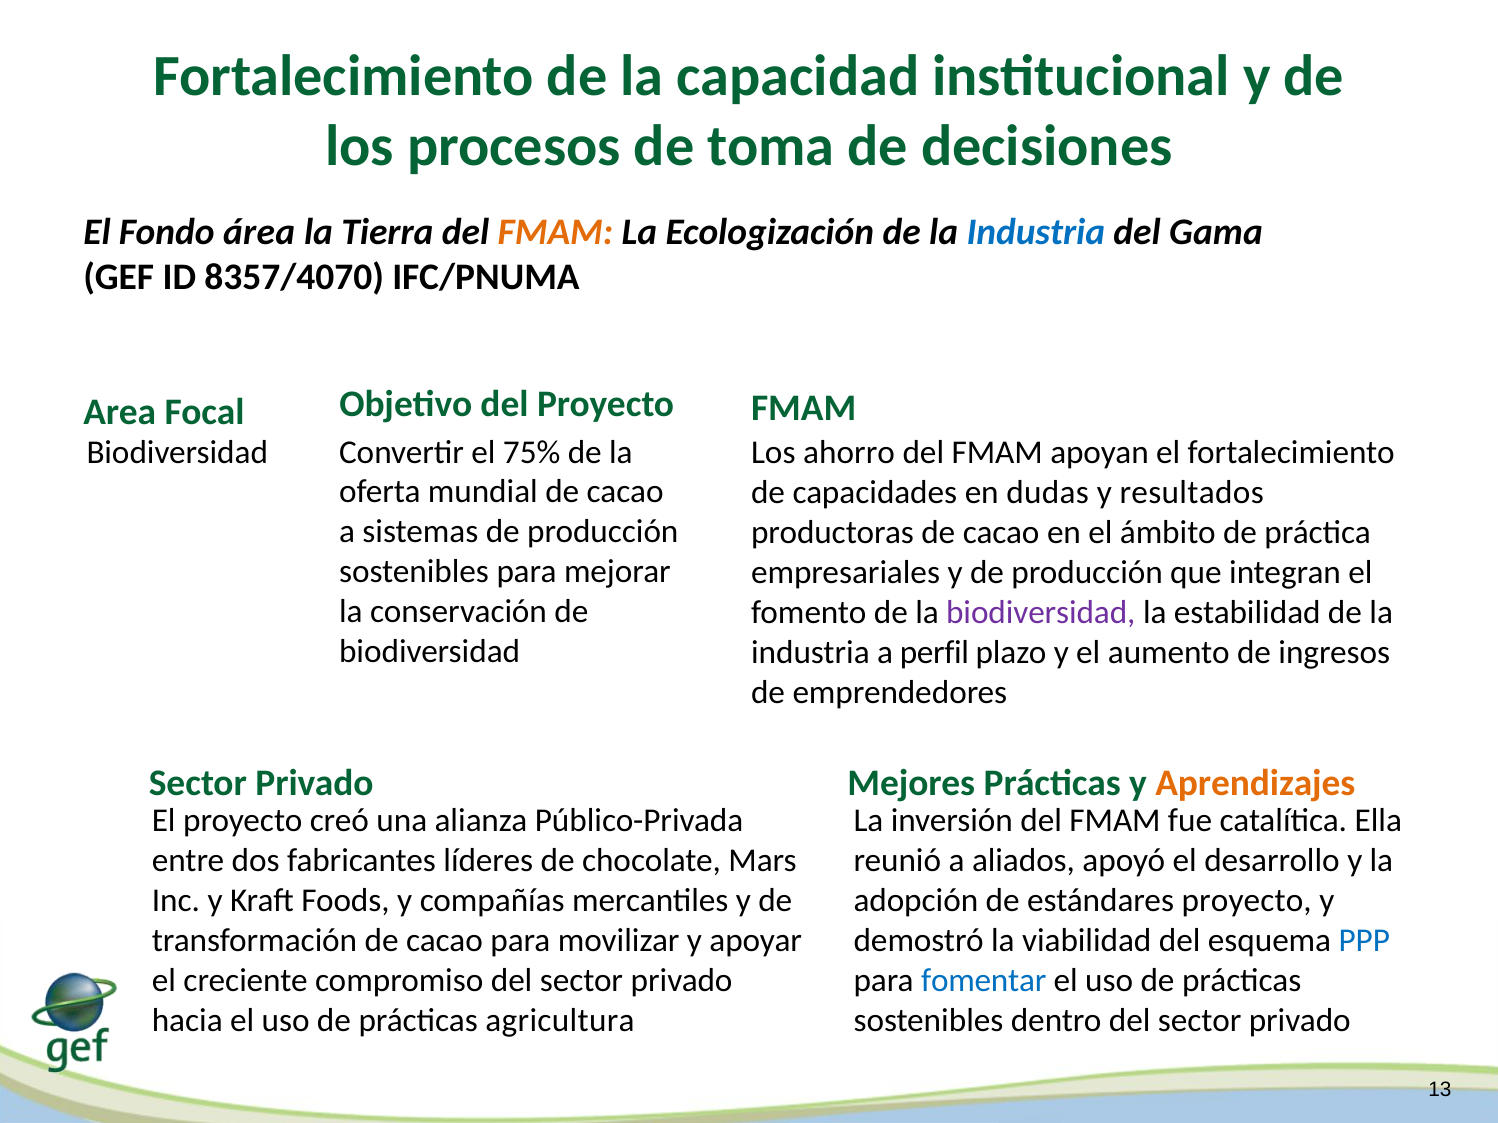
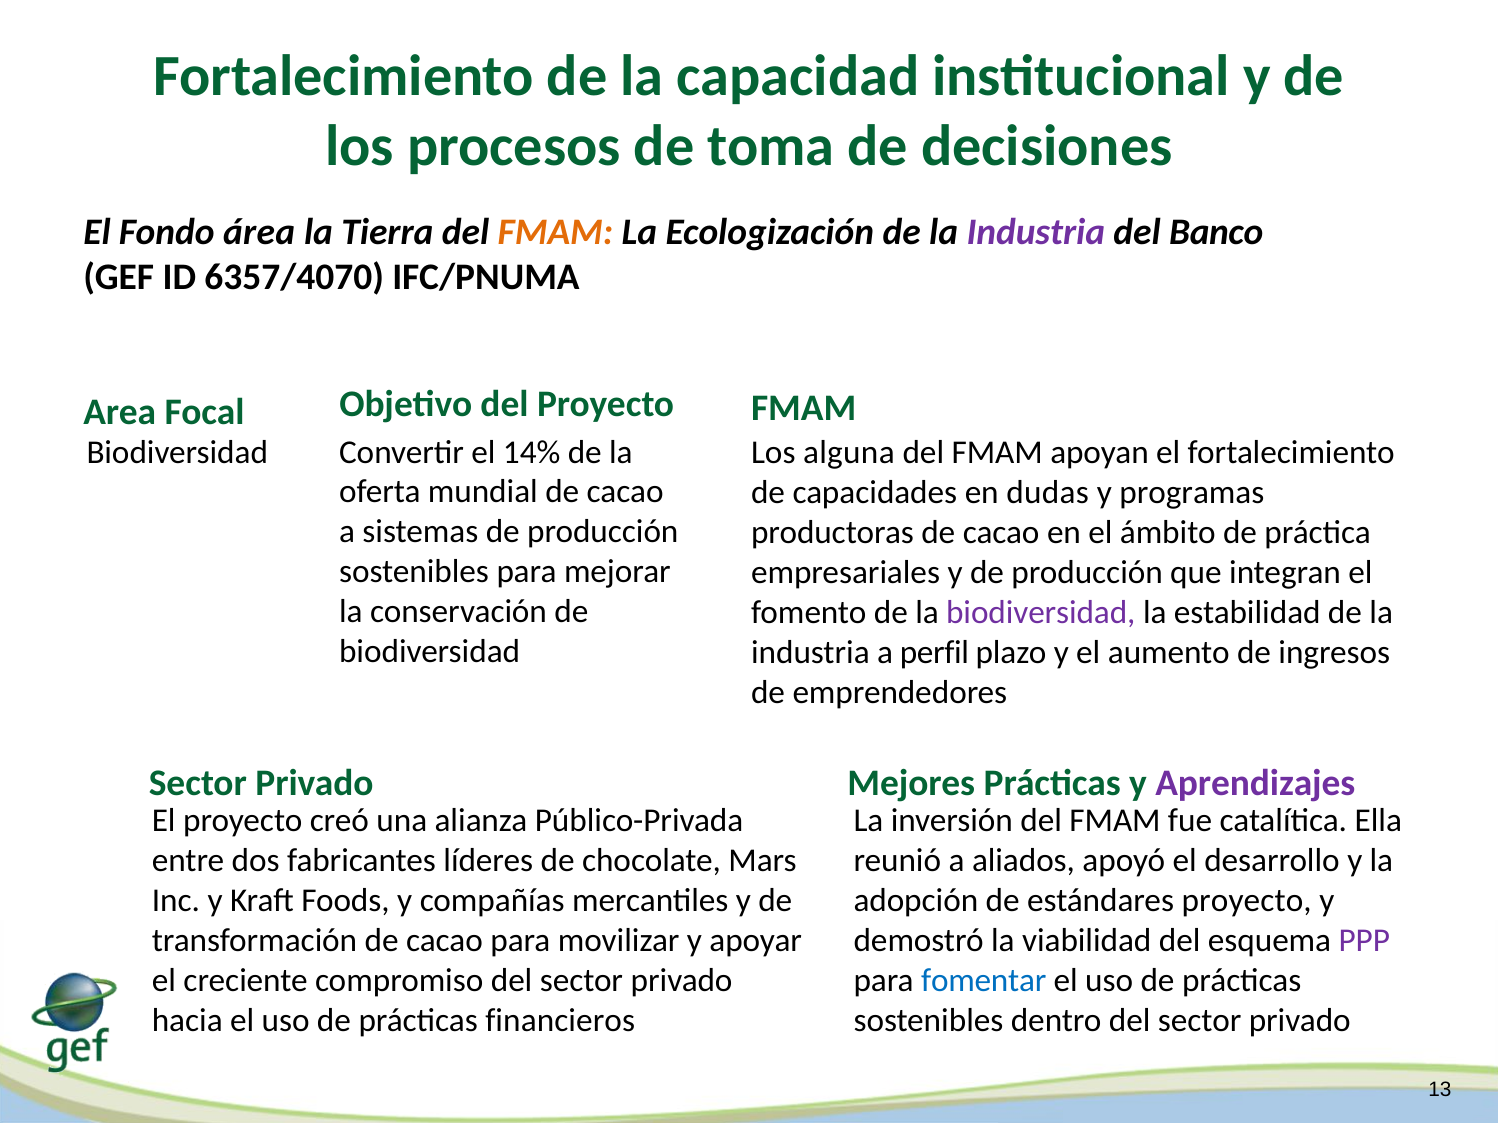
Industria at (1036, 232) colour: blue -> purple
Gama: Gama -> Banco
8357/4070: 8357/4070 -> 6357/4070
75%: 75% -> 14%
ahorro: ahorro -> alguna
resultados: resultados -> programas
Aprendizajes colour: orange -> purple
PPP colour: blue -> purple
agricultura: agricultura -> financieros
